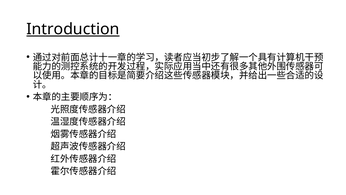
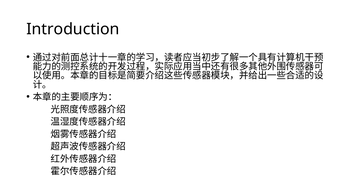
Introduction underline: present -> none
